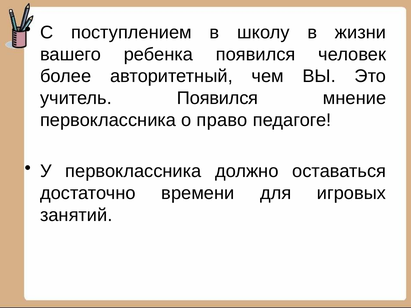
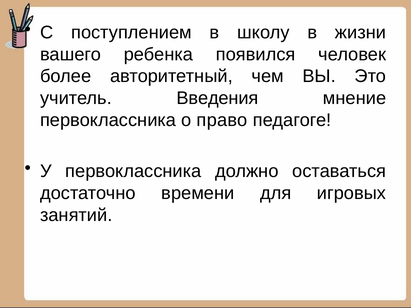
учитель Появился: Появился -> Введения
